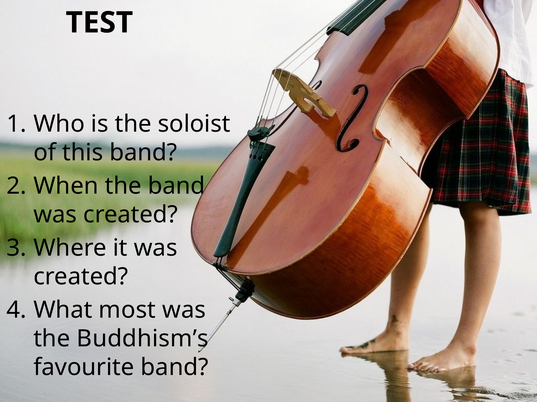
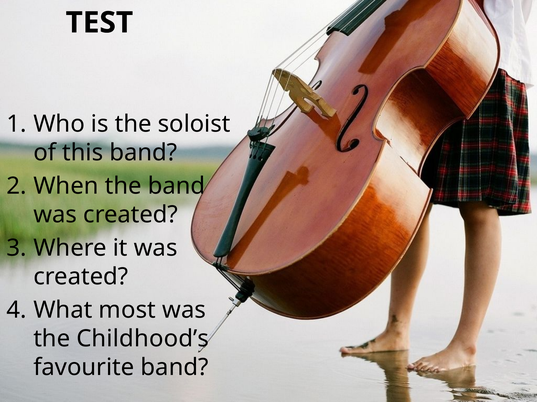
Buddhism’s: Buddhism’s -> Childhood’s
